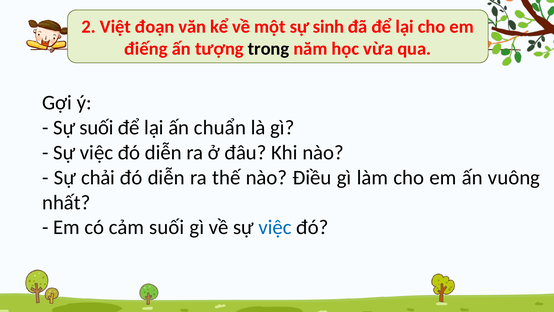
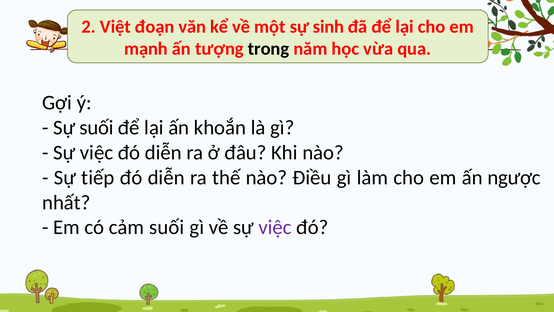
điếng: điếng -> mạnh
chuẩn: chuẩn -> khoắn
chải: chải -> tiếp
vuông: vuông -> ngược
việc at (275, 227) colour: blue -> purple
